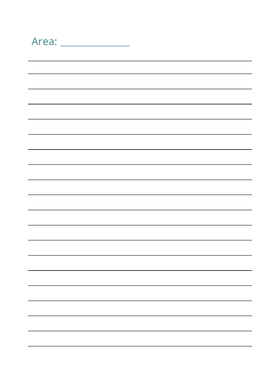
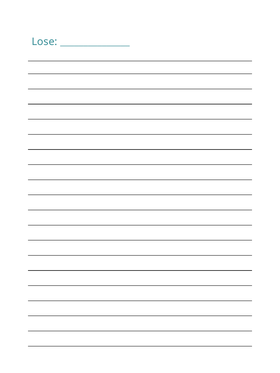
Area: Area -> Lose
